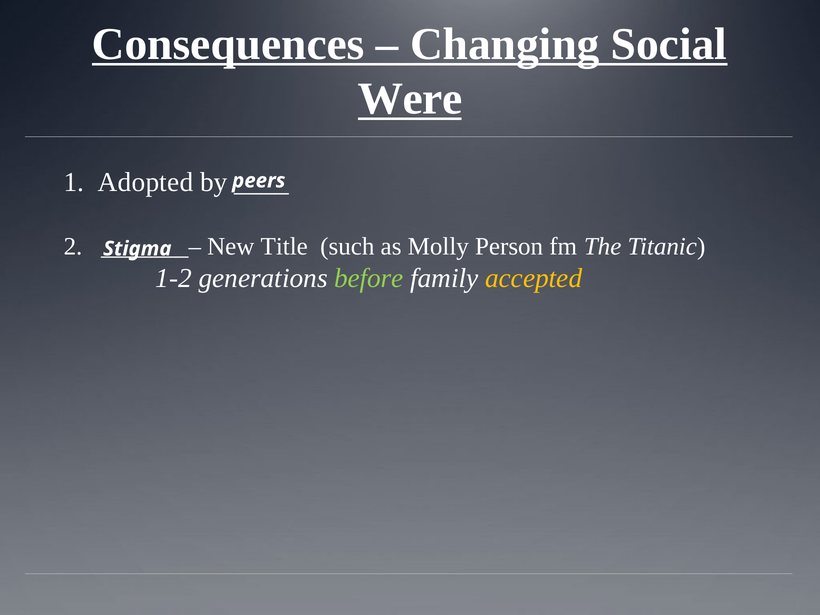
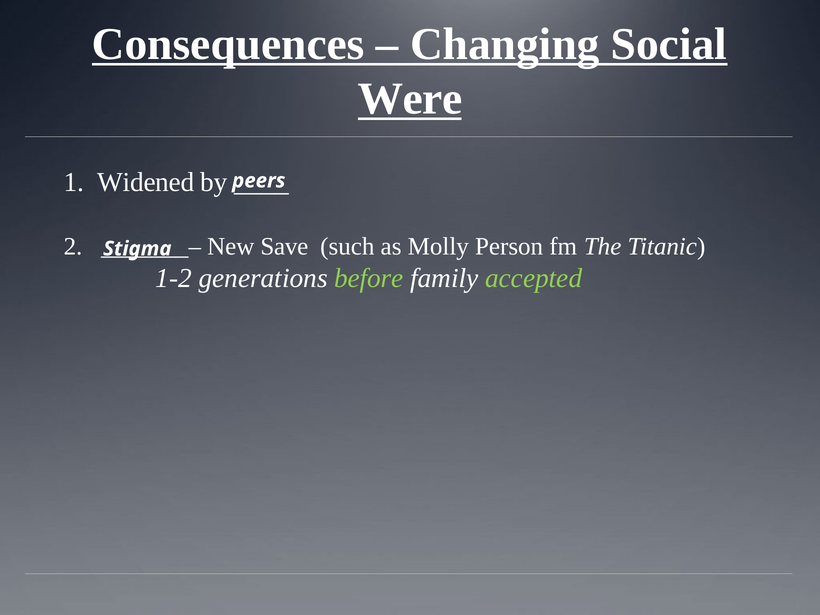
Adopted: Adopted -> Widened
Title: Title -> Save
accepted colour: yellow -> light green
